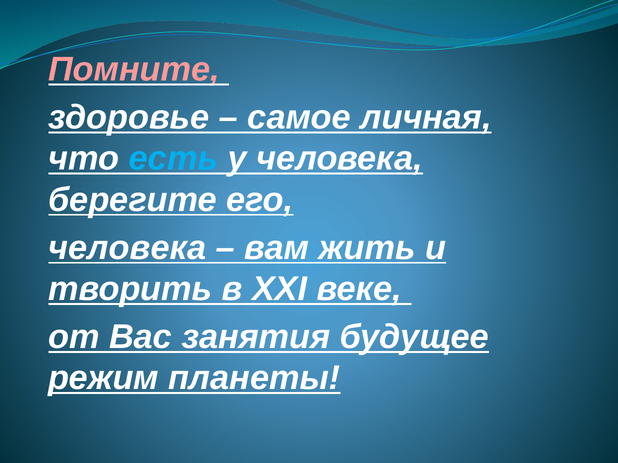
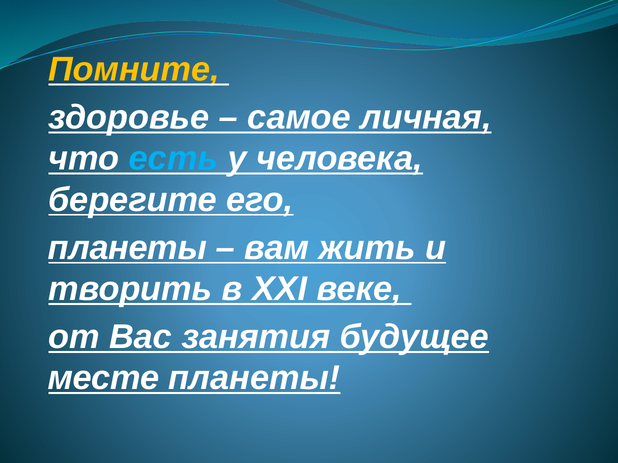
Помните colour: pink -> yellow
человека at (127, 248): человека -> планеты
режим: режим -> месте
